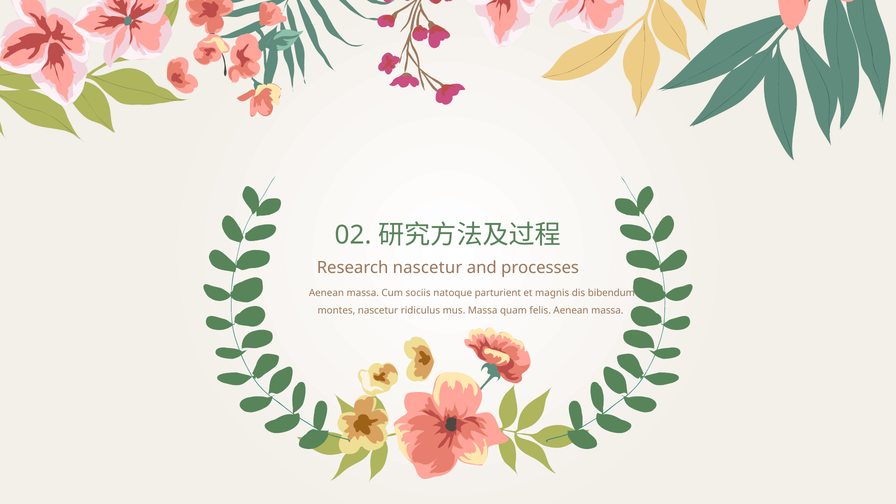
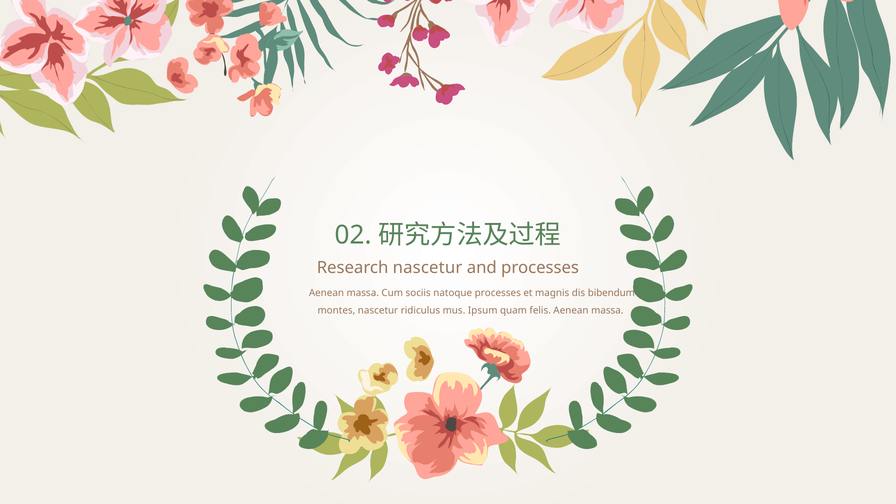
natoque parturient: parturient -> processes
mus Massa: Massa -> Ipsum
